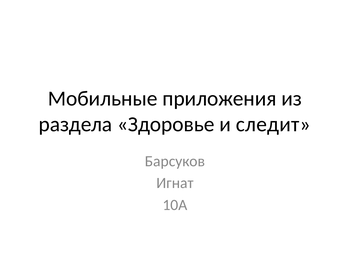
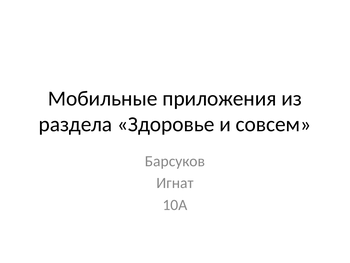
следит: следит -> совсем
